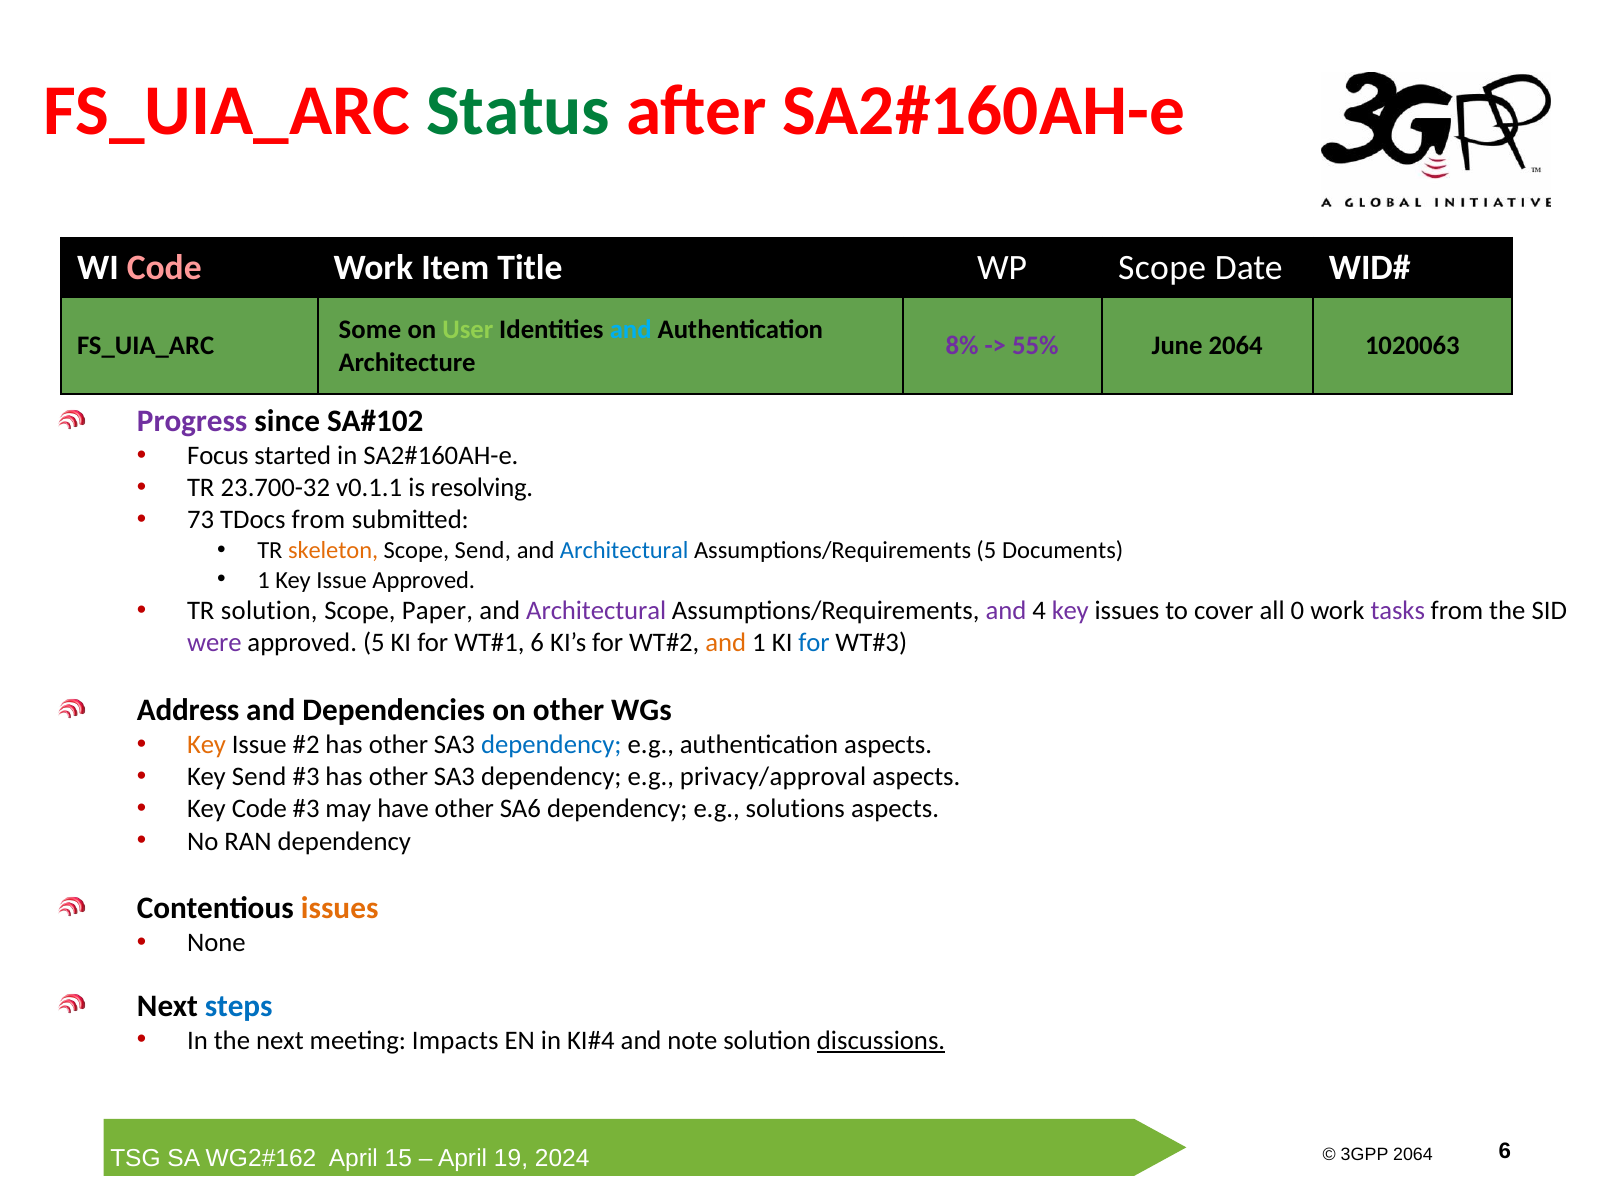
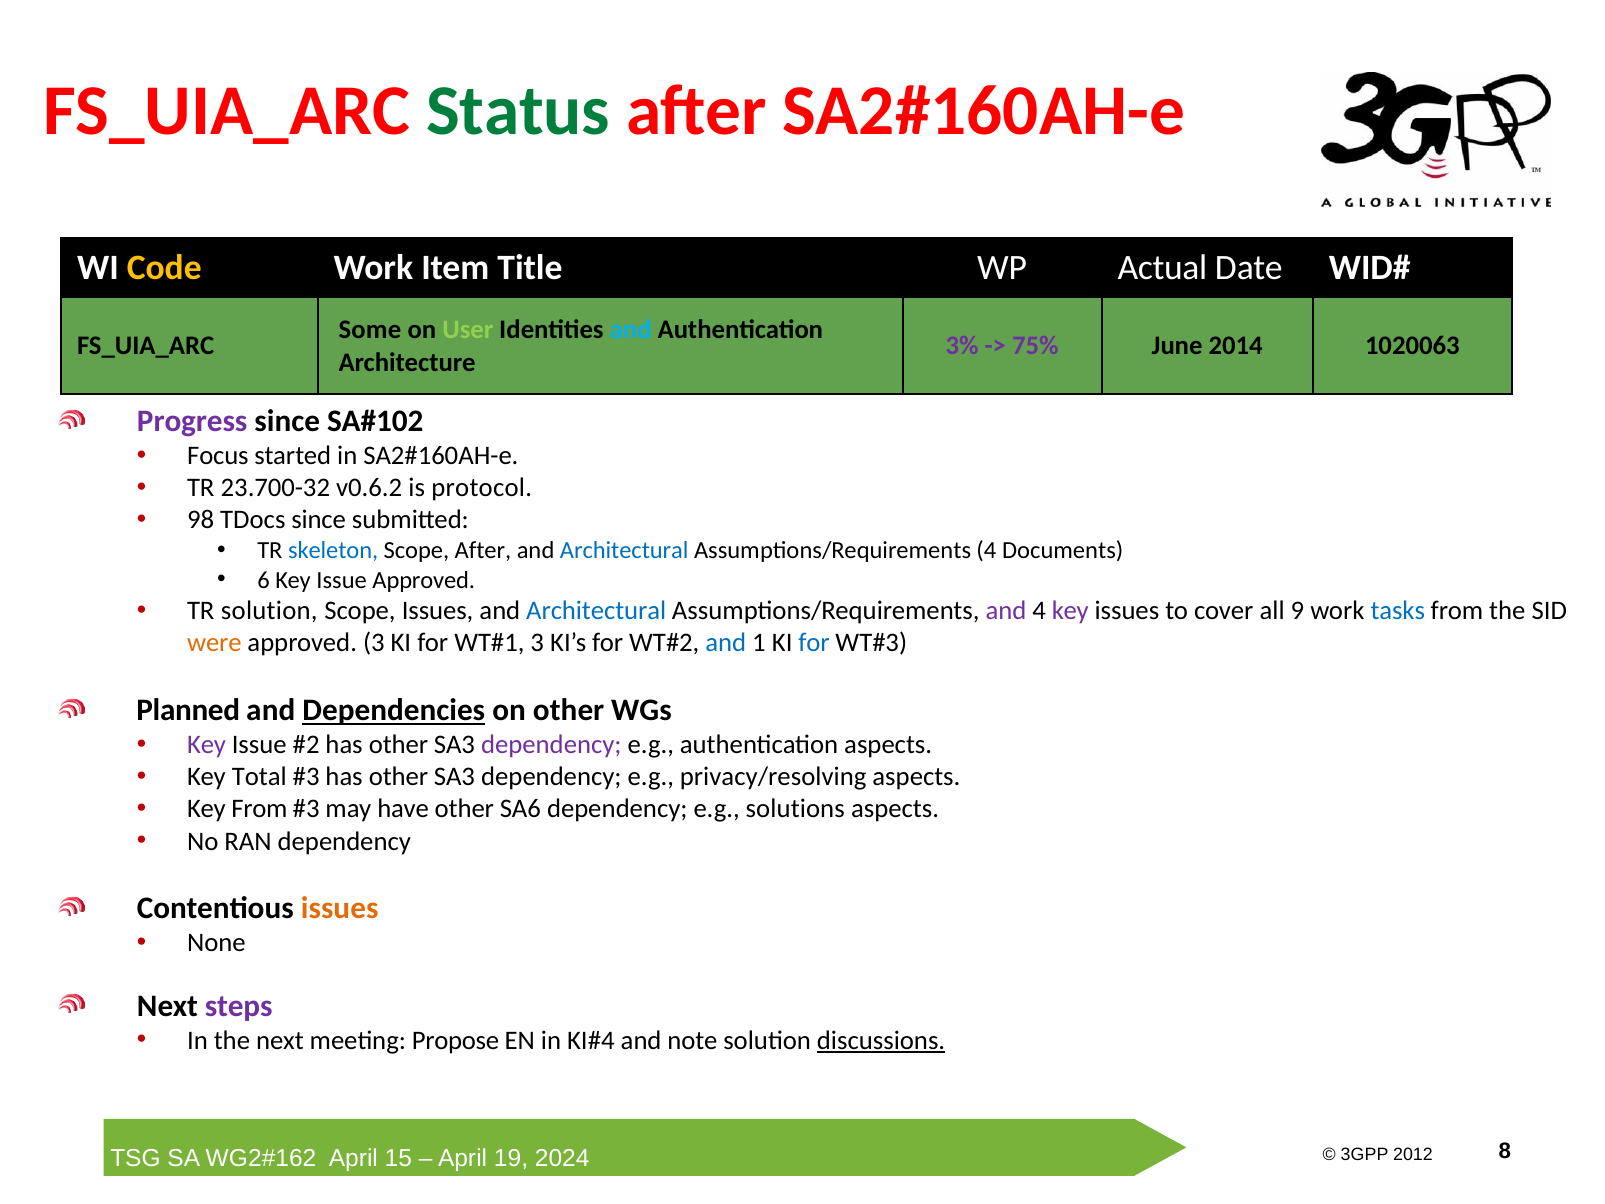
Code at (164, 268) colour: pink -> yellow
WP Scope: Scope -> Actual
8%: 8% -> 3%
55%: 55% -> 75%
June 2064: 2064 -> 2014
v0.1.1: v0.1.1 -> v0.6.2
resolving: resolving -> protocol
73: 73 -> 98
TDocs from: from -> since
skeleton colour: orange -> blue
Scope Send: Send -> After
Assumptions/Requirements 5: 5 -> 4
1 at (264, 580): 1 -> 6
Scope Paper: Paper -> Issues
Architectural at (596, 611) colour: purple -> blue
0: 0 -> 9
tasks colour: purple -> blue
were colour: purple -> orange
approved 5: 5 -> 3
6 at (537, 643): 6 -> 3
and at (726, 643) colour: orange -> blue
Address: Address -> Planned
Dependencies underline: none -> present
Key at (207, 745) colour: orange -> purple
dependency at (551, 745) colour: blue -> purple
Key Send: Send -> Total
privacy/approval: privacy/approval -> privacy/resolving
Key Code: Code -> From
steps colour: blue -> purple
Impacts: Impacts -> Propose
2064 at (1413, 1154): 2064 -> 2012
2024 6: 6 -> 8
